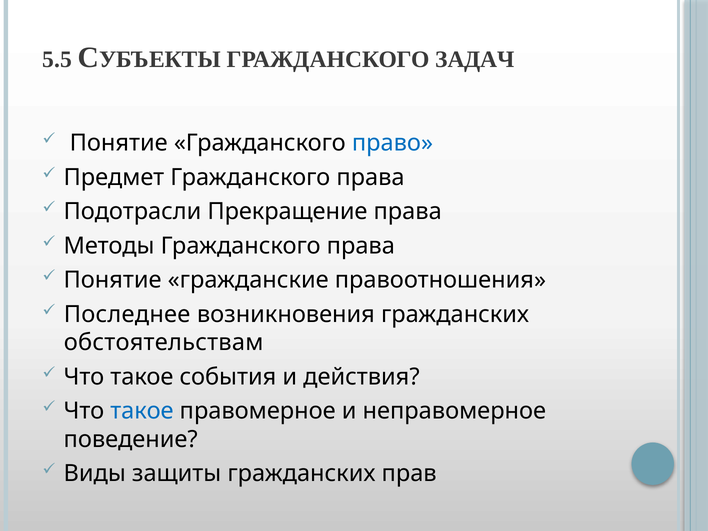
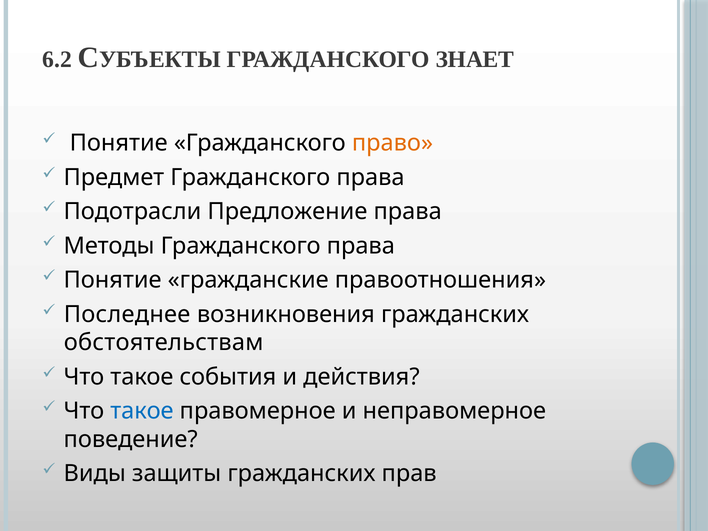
5.5: 5.5 -> 6.2
ЗАДАЧ: ЗАДАЧ -> ЗНАЕТ
право colour: blue -> orange
Прекращение: Прекращение -> Предложение
